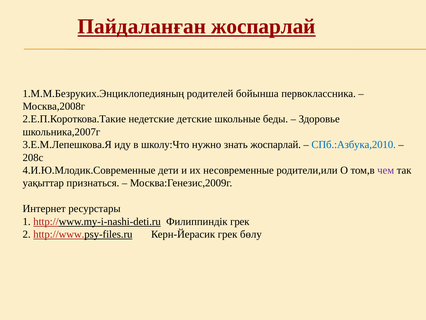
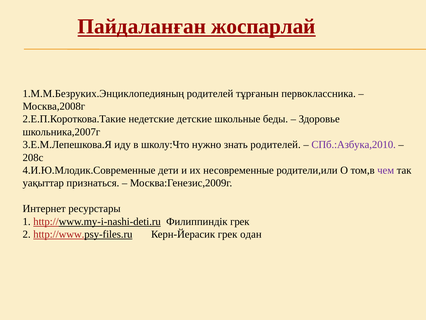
бойынша: бойынша -> тұрғанын
знать жоспарлай: жоспарлай -> родителей
СПб.:Азбука,2010 colour: blue -> purple
бөлу: бөлу -> одан
